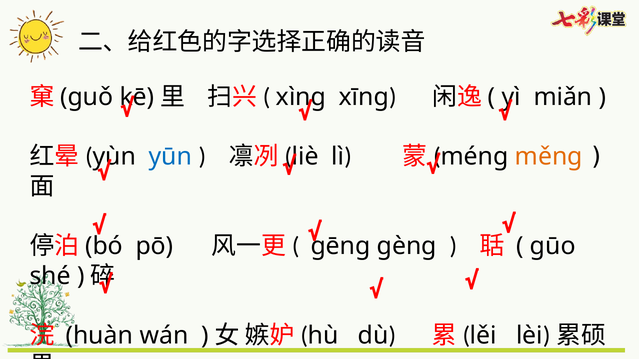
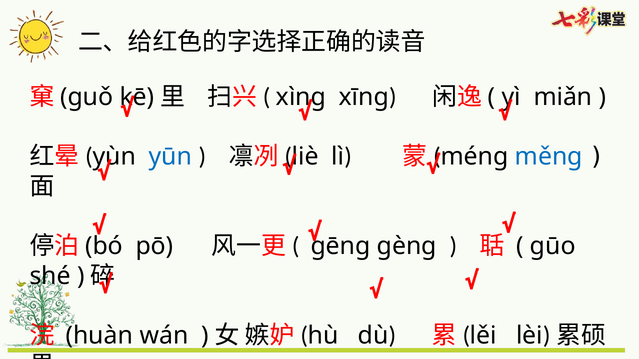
měng colour: orange -> blue
